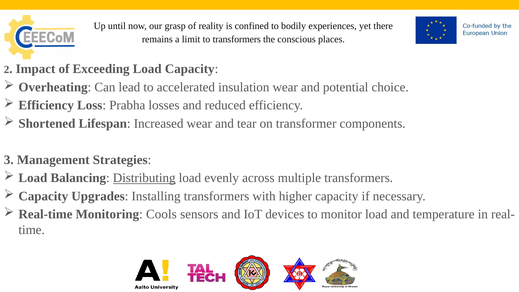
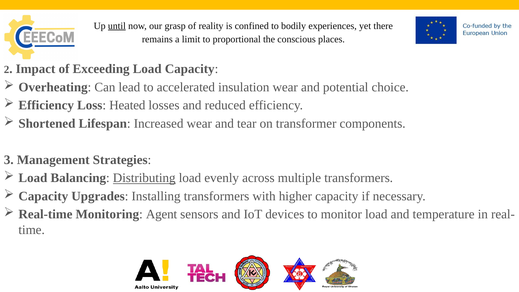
until underline: none -> present
to transformers: transformers -> proportional
Prabha: Prabha -> Heated
Cools: Cools -> Agent
